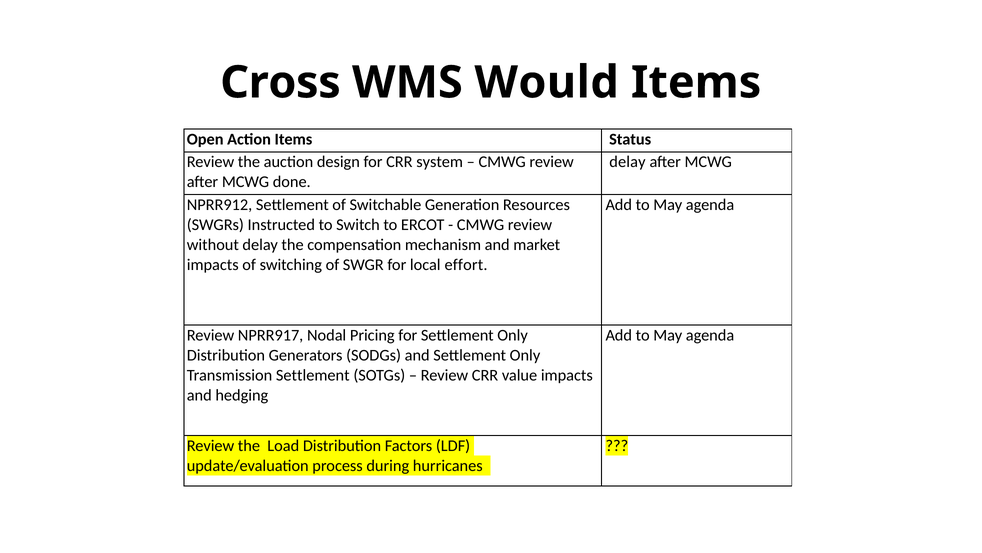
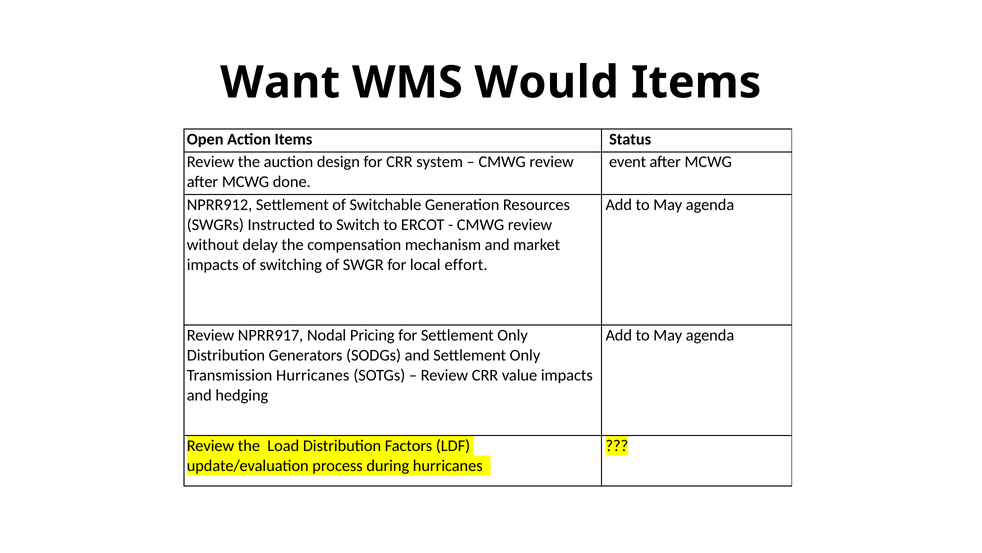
Cross: Cross -> Want
delay at (627, 162): delay -> event
Transmission Settlement: Settlement -> Hurricanes
